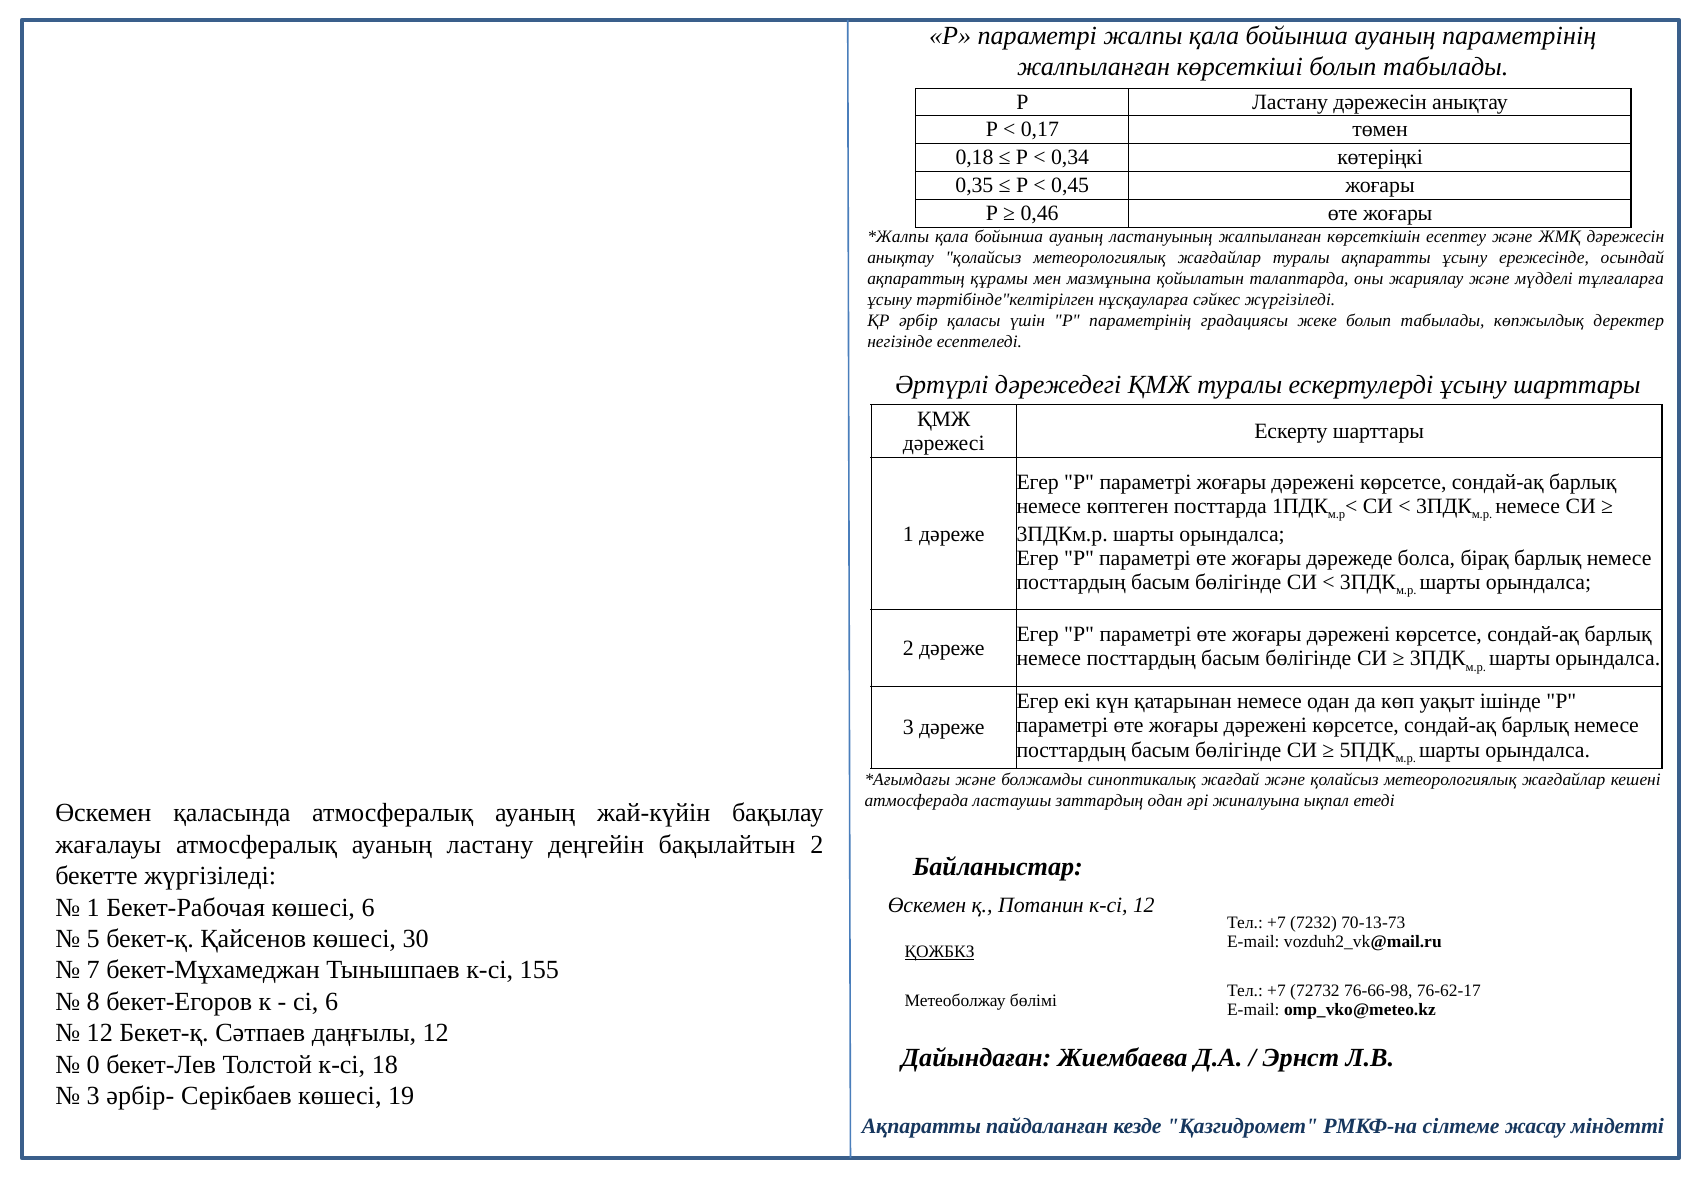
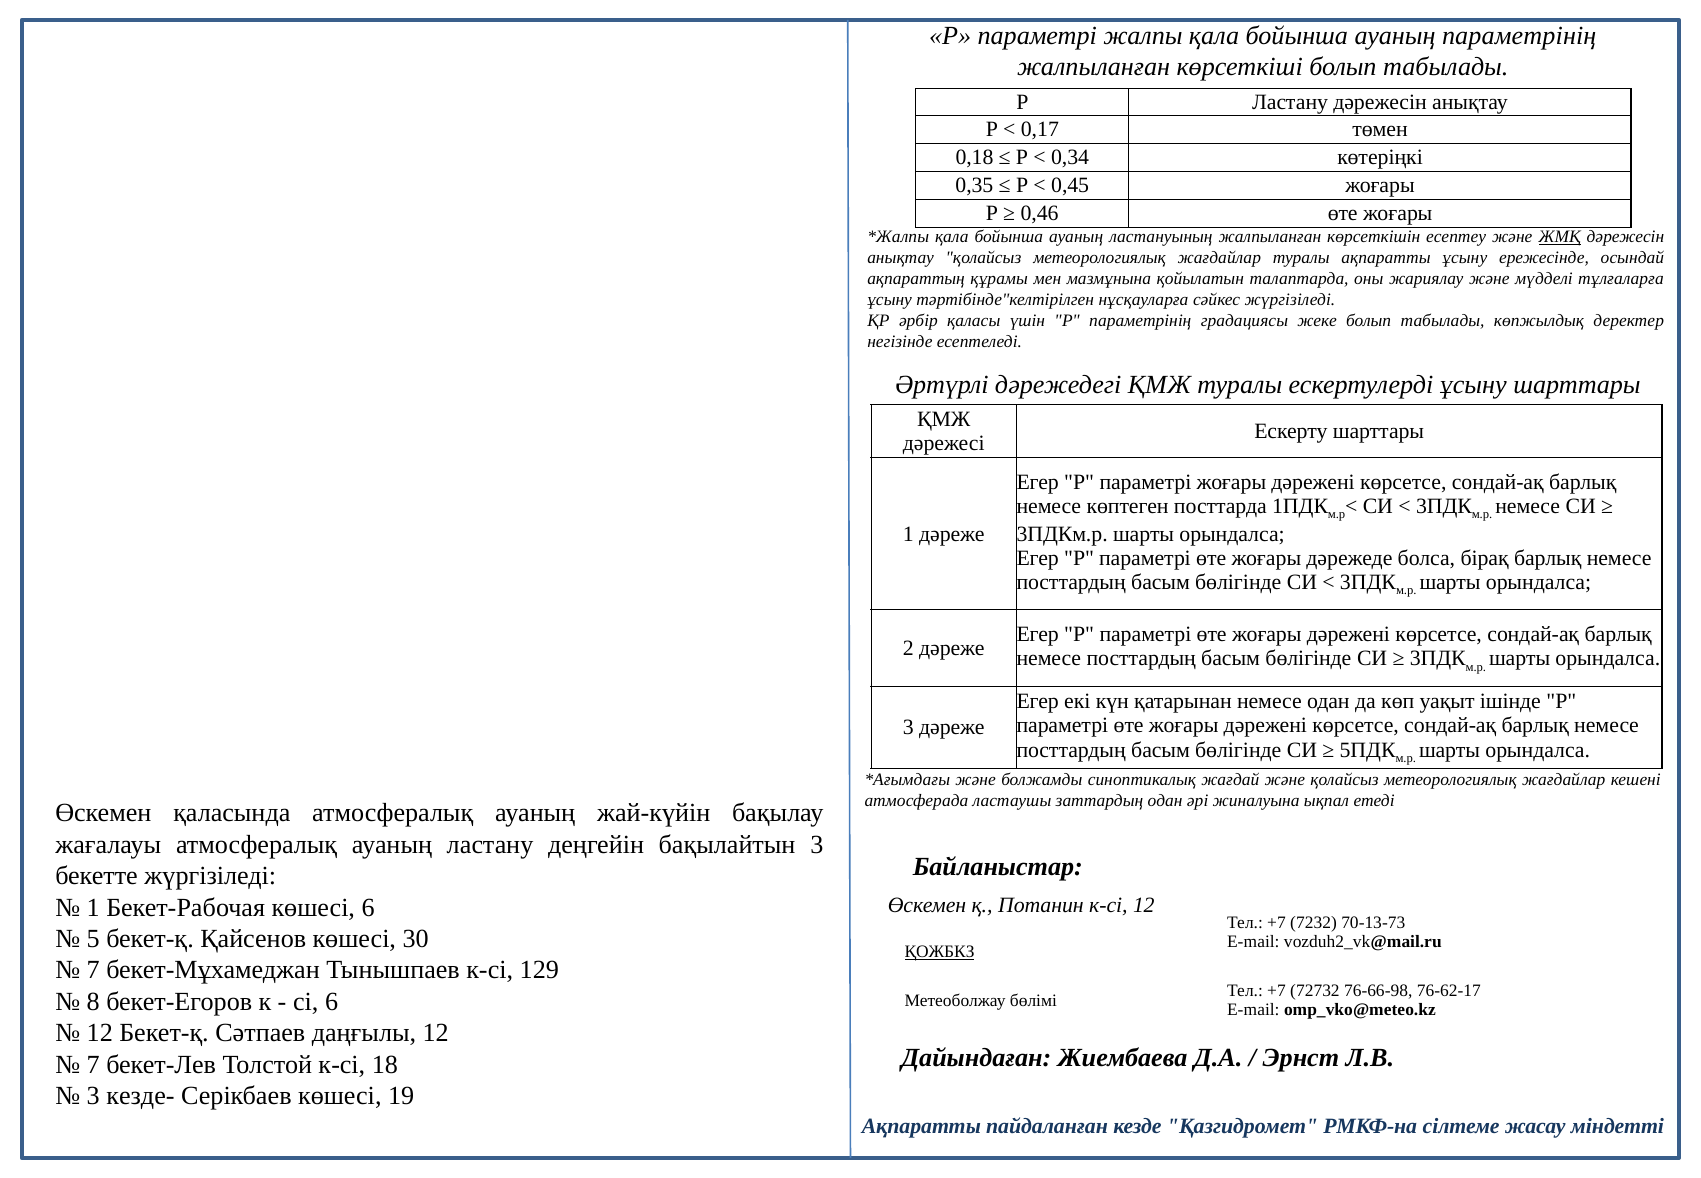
ЖМҚ underline: none -> present
бақылайтын 2: 2 -> 3
155: 155 -> 129
0 at (93, 1064): 0 -> 7
әрбір-: әрбір- -> кезде-
